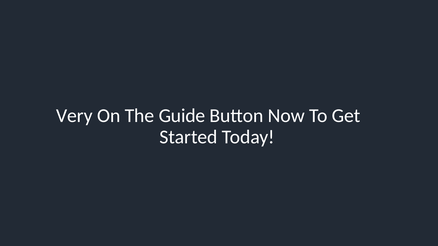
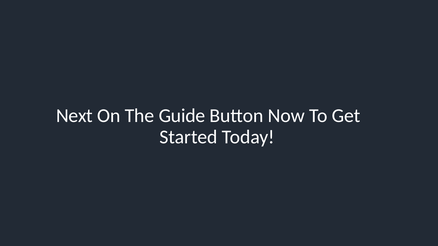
Very: Very -> Next
